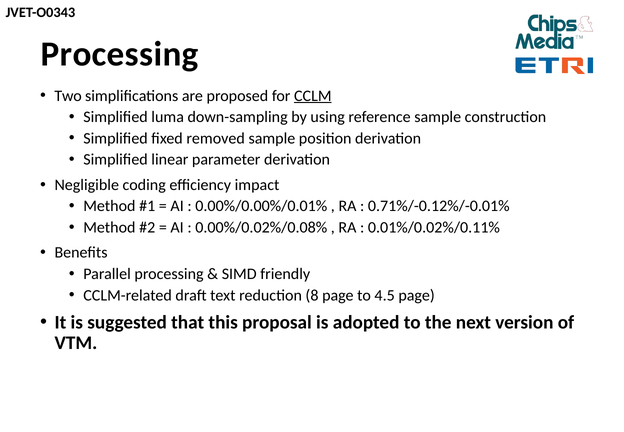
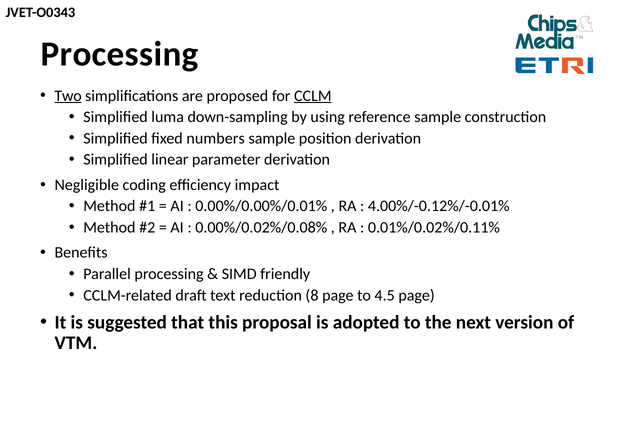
Two underline: none -> present
removed: removed -> numbers
0.71%/-0.12%/-0.01%: 0.71%/-0.12%/-0.01% -> 4.00%/-0.12%/-0.01%
